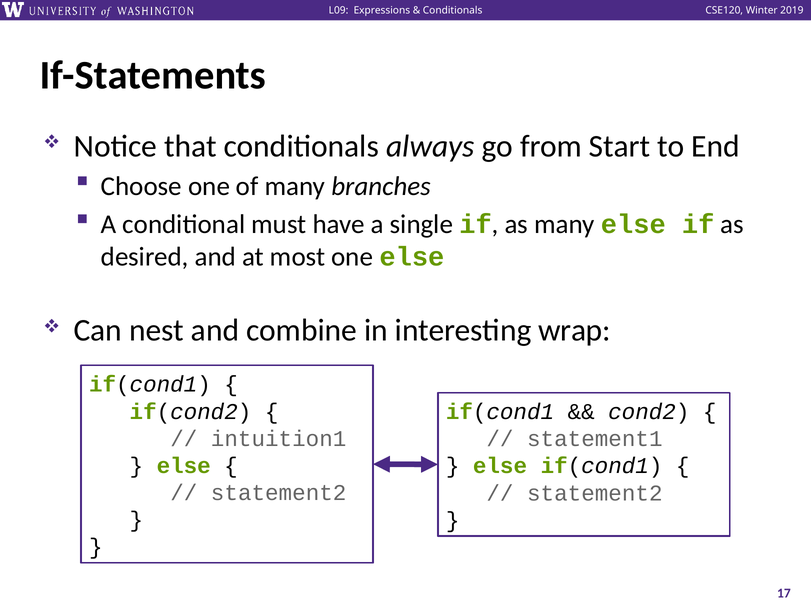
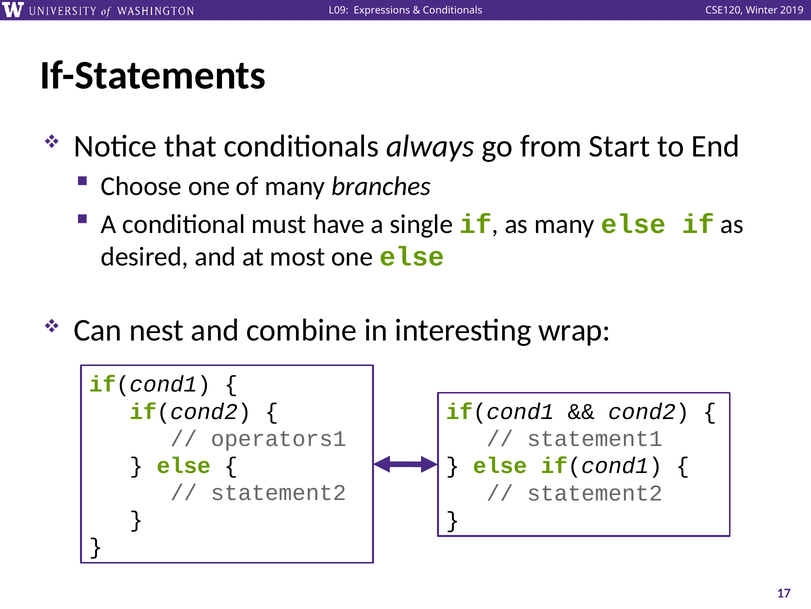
intuition1: intuition1 -> operators1
